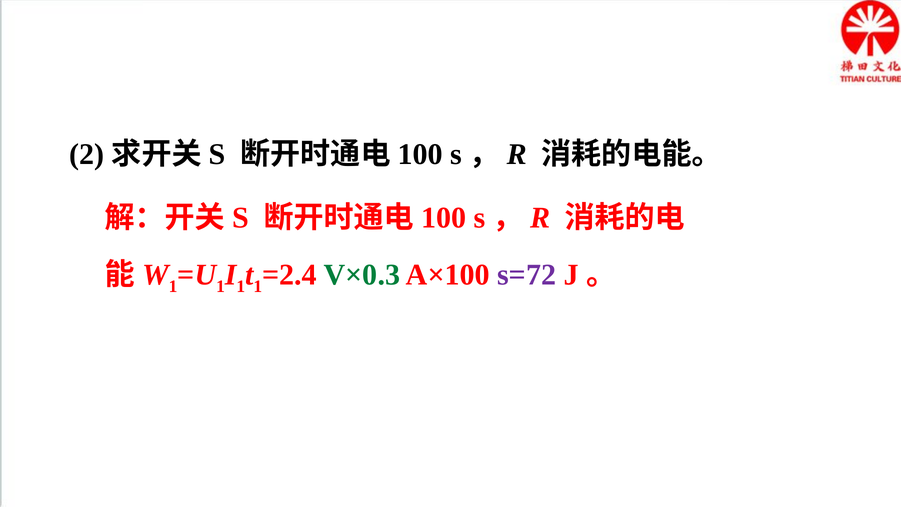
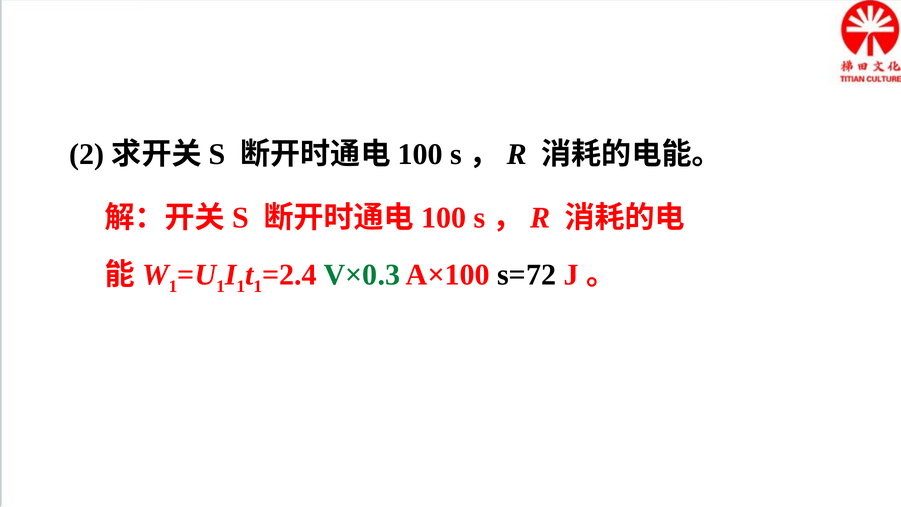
s=72 colour: purple -> black
